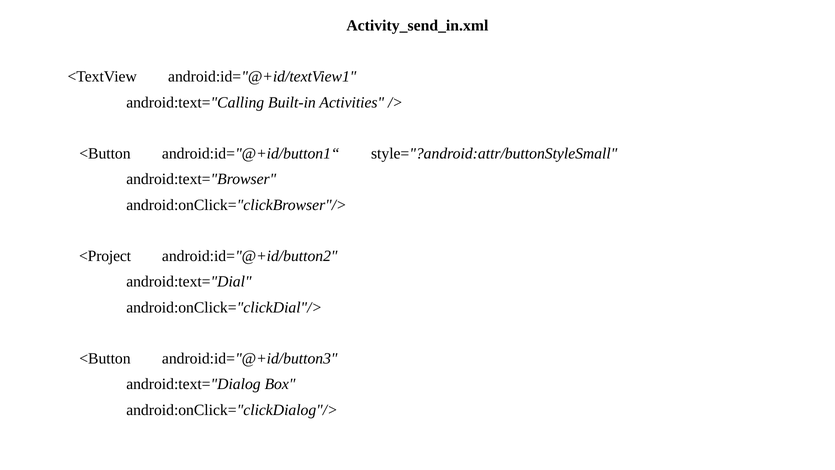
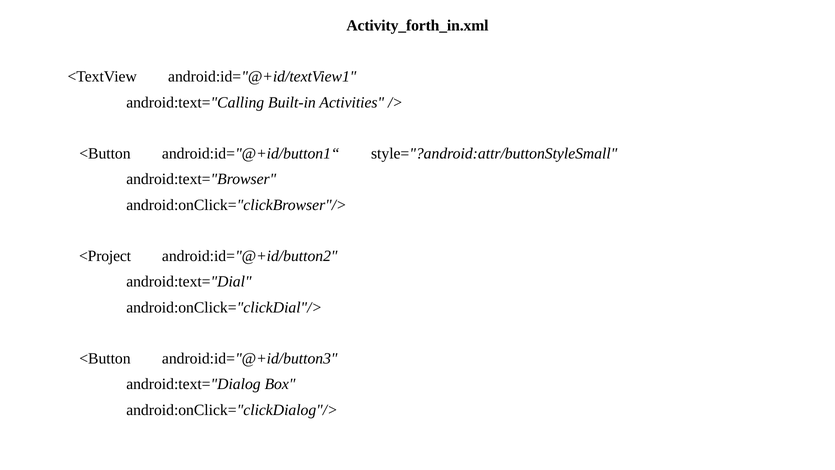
Activity_send_in.xml: Activity_send_in.xml -> Activity_forth_in.xml
